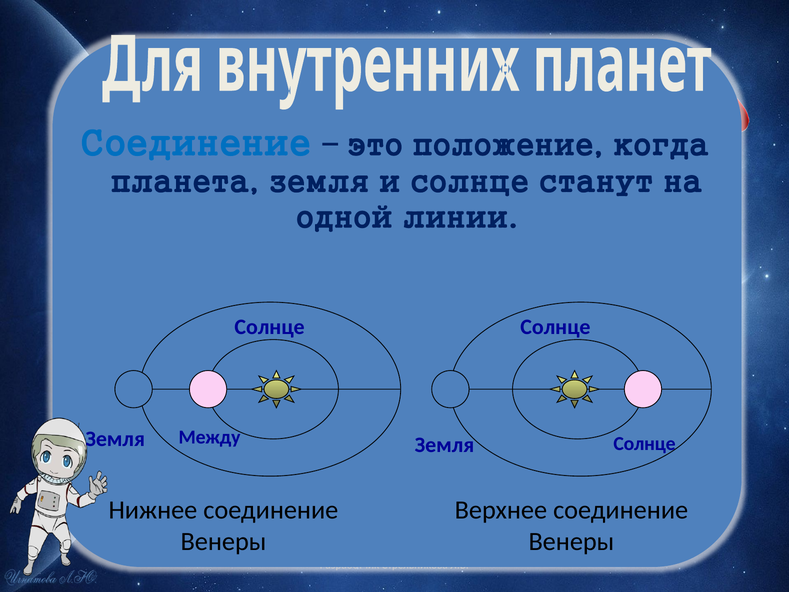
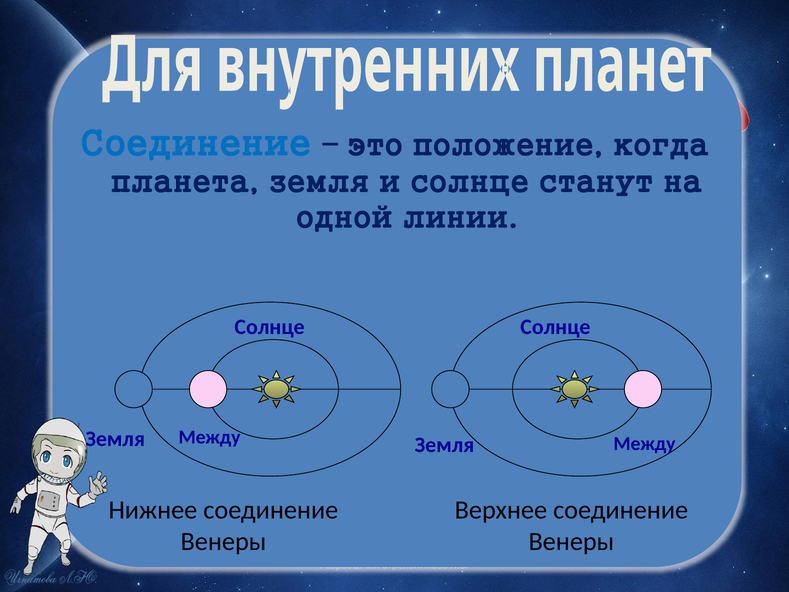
Солнце at (645, 443): Солнце -> Между
